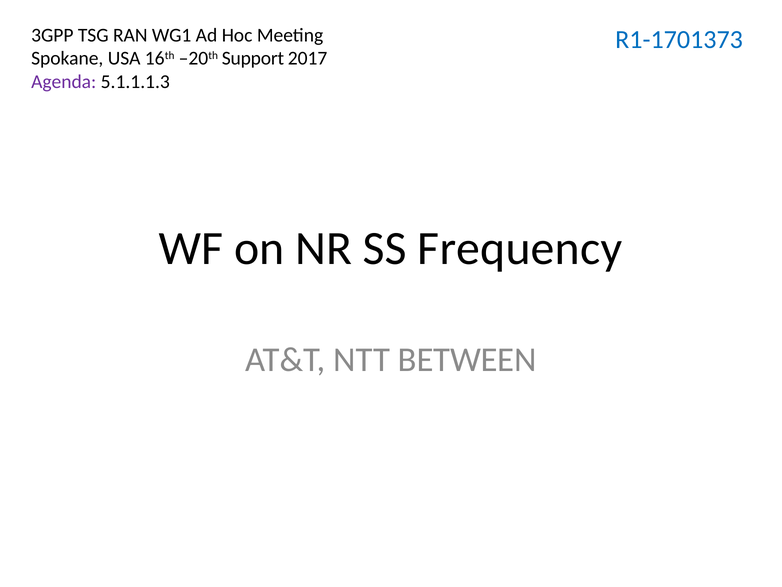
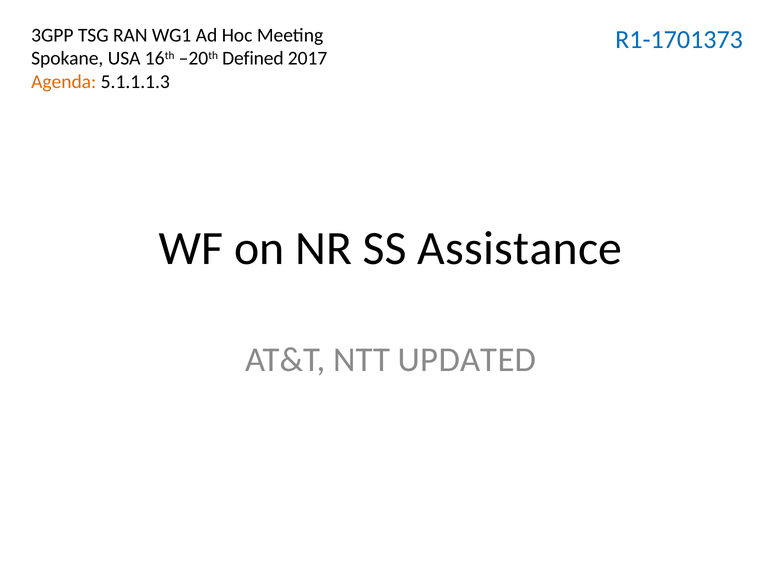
Support: Support -> Defined
Agenda colour: purple -> orange
Frequency: Frequency -> Assistance
BETWEEN: BETWEEN -> UPDATED
